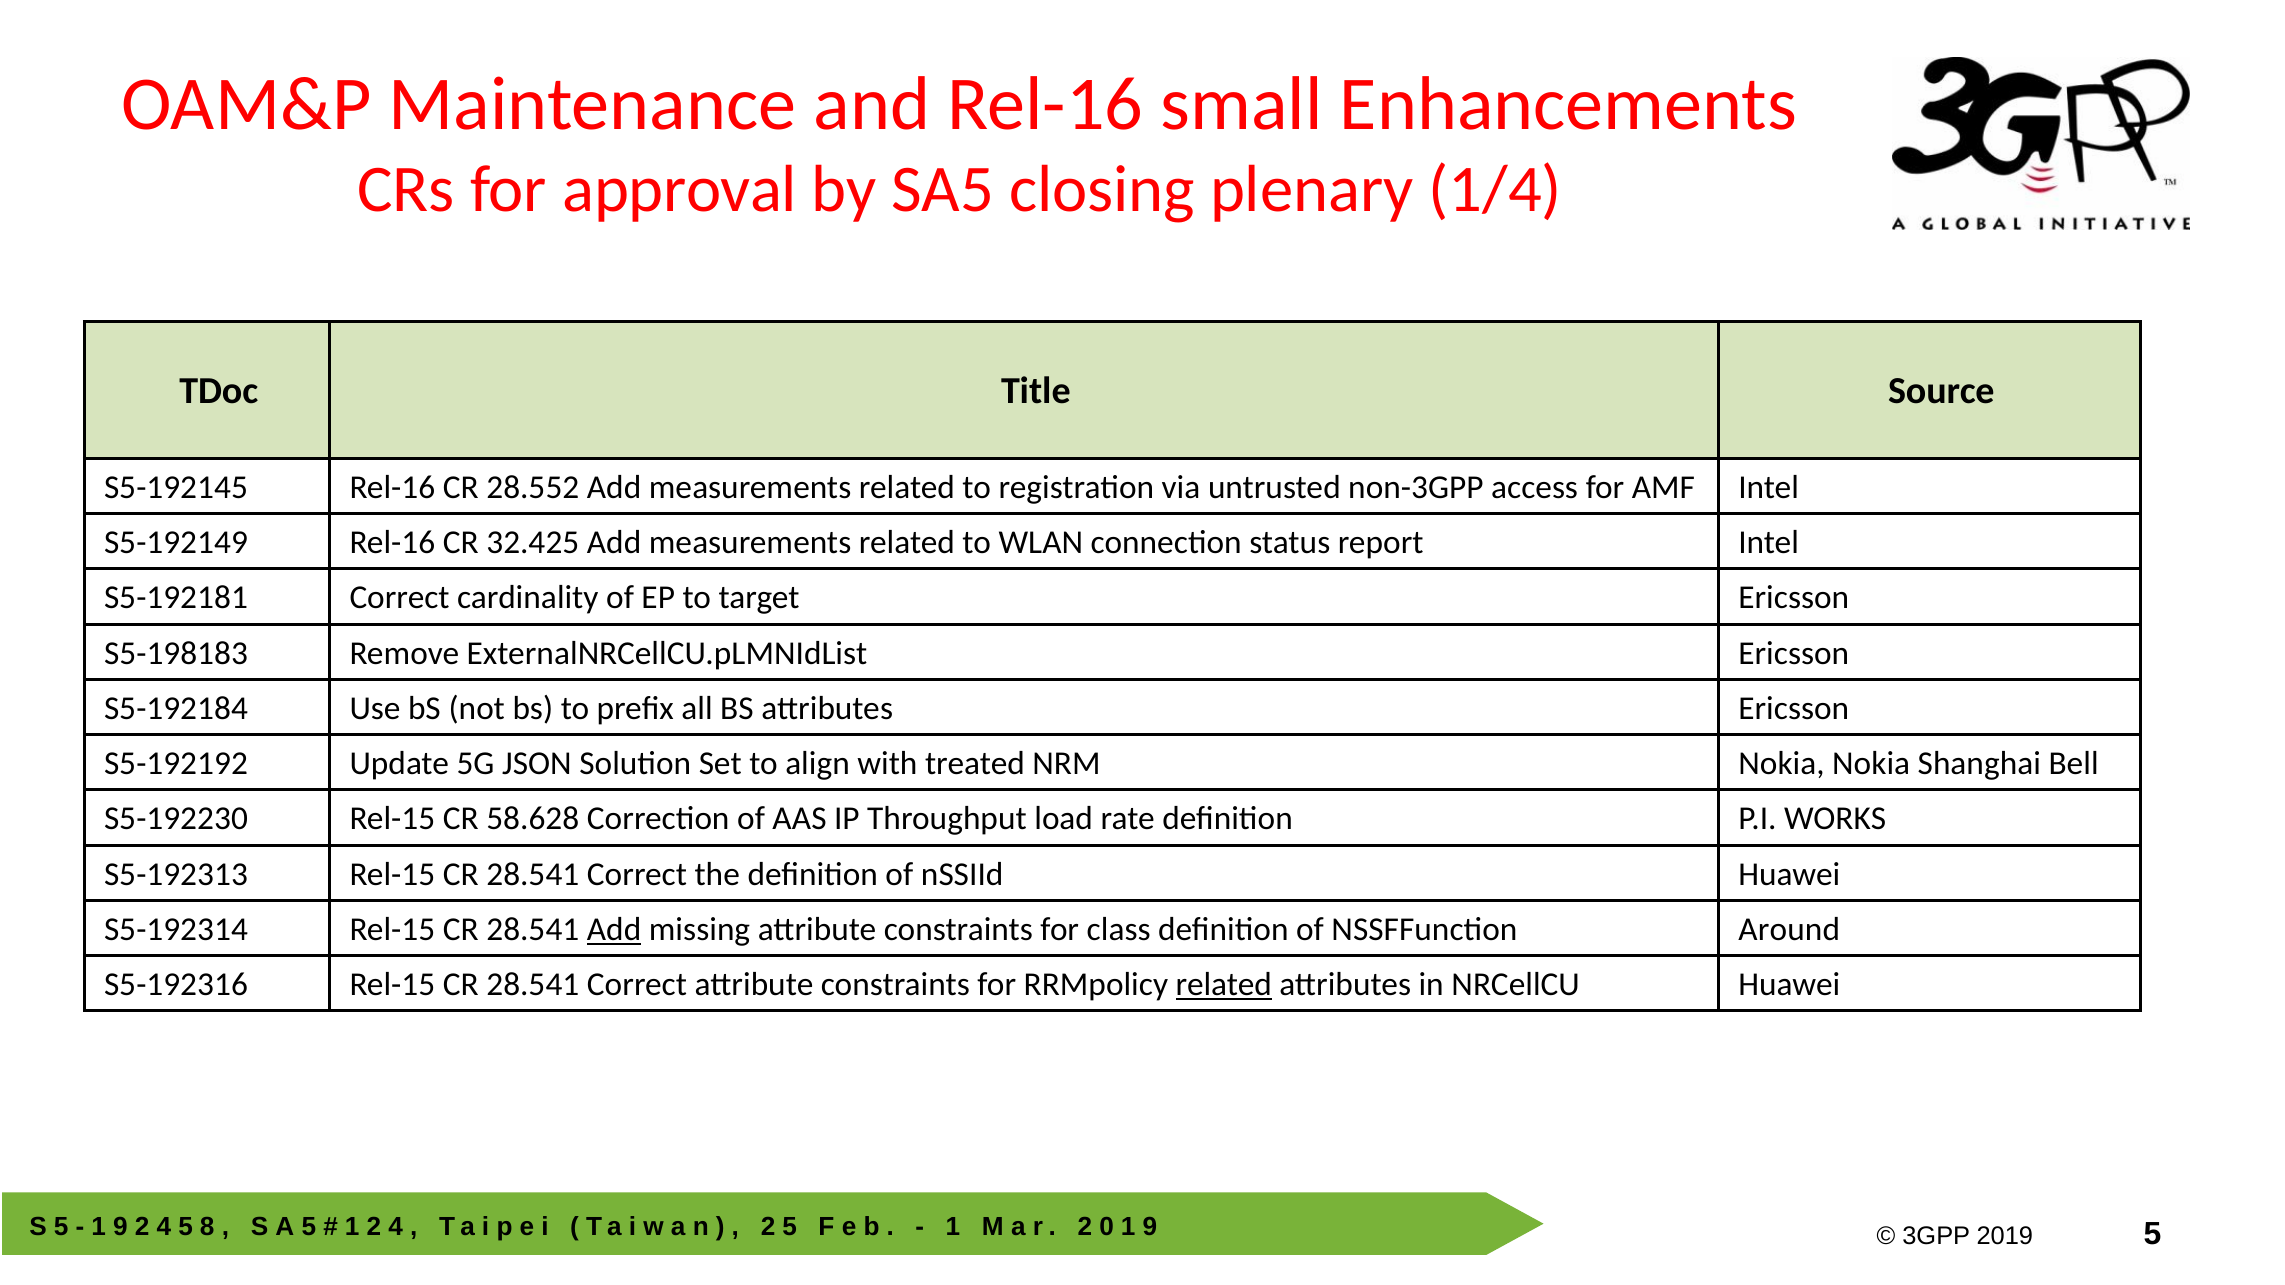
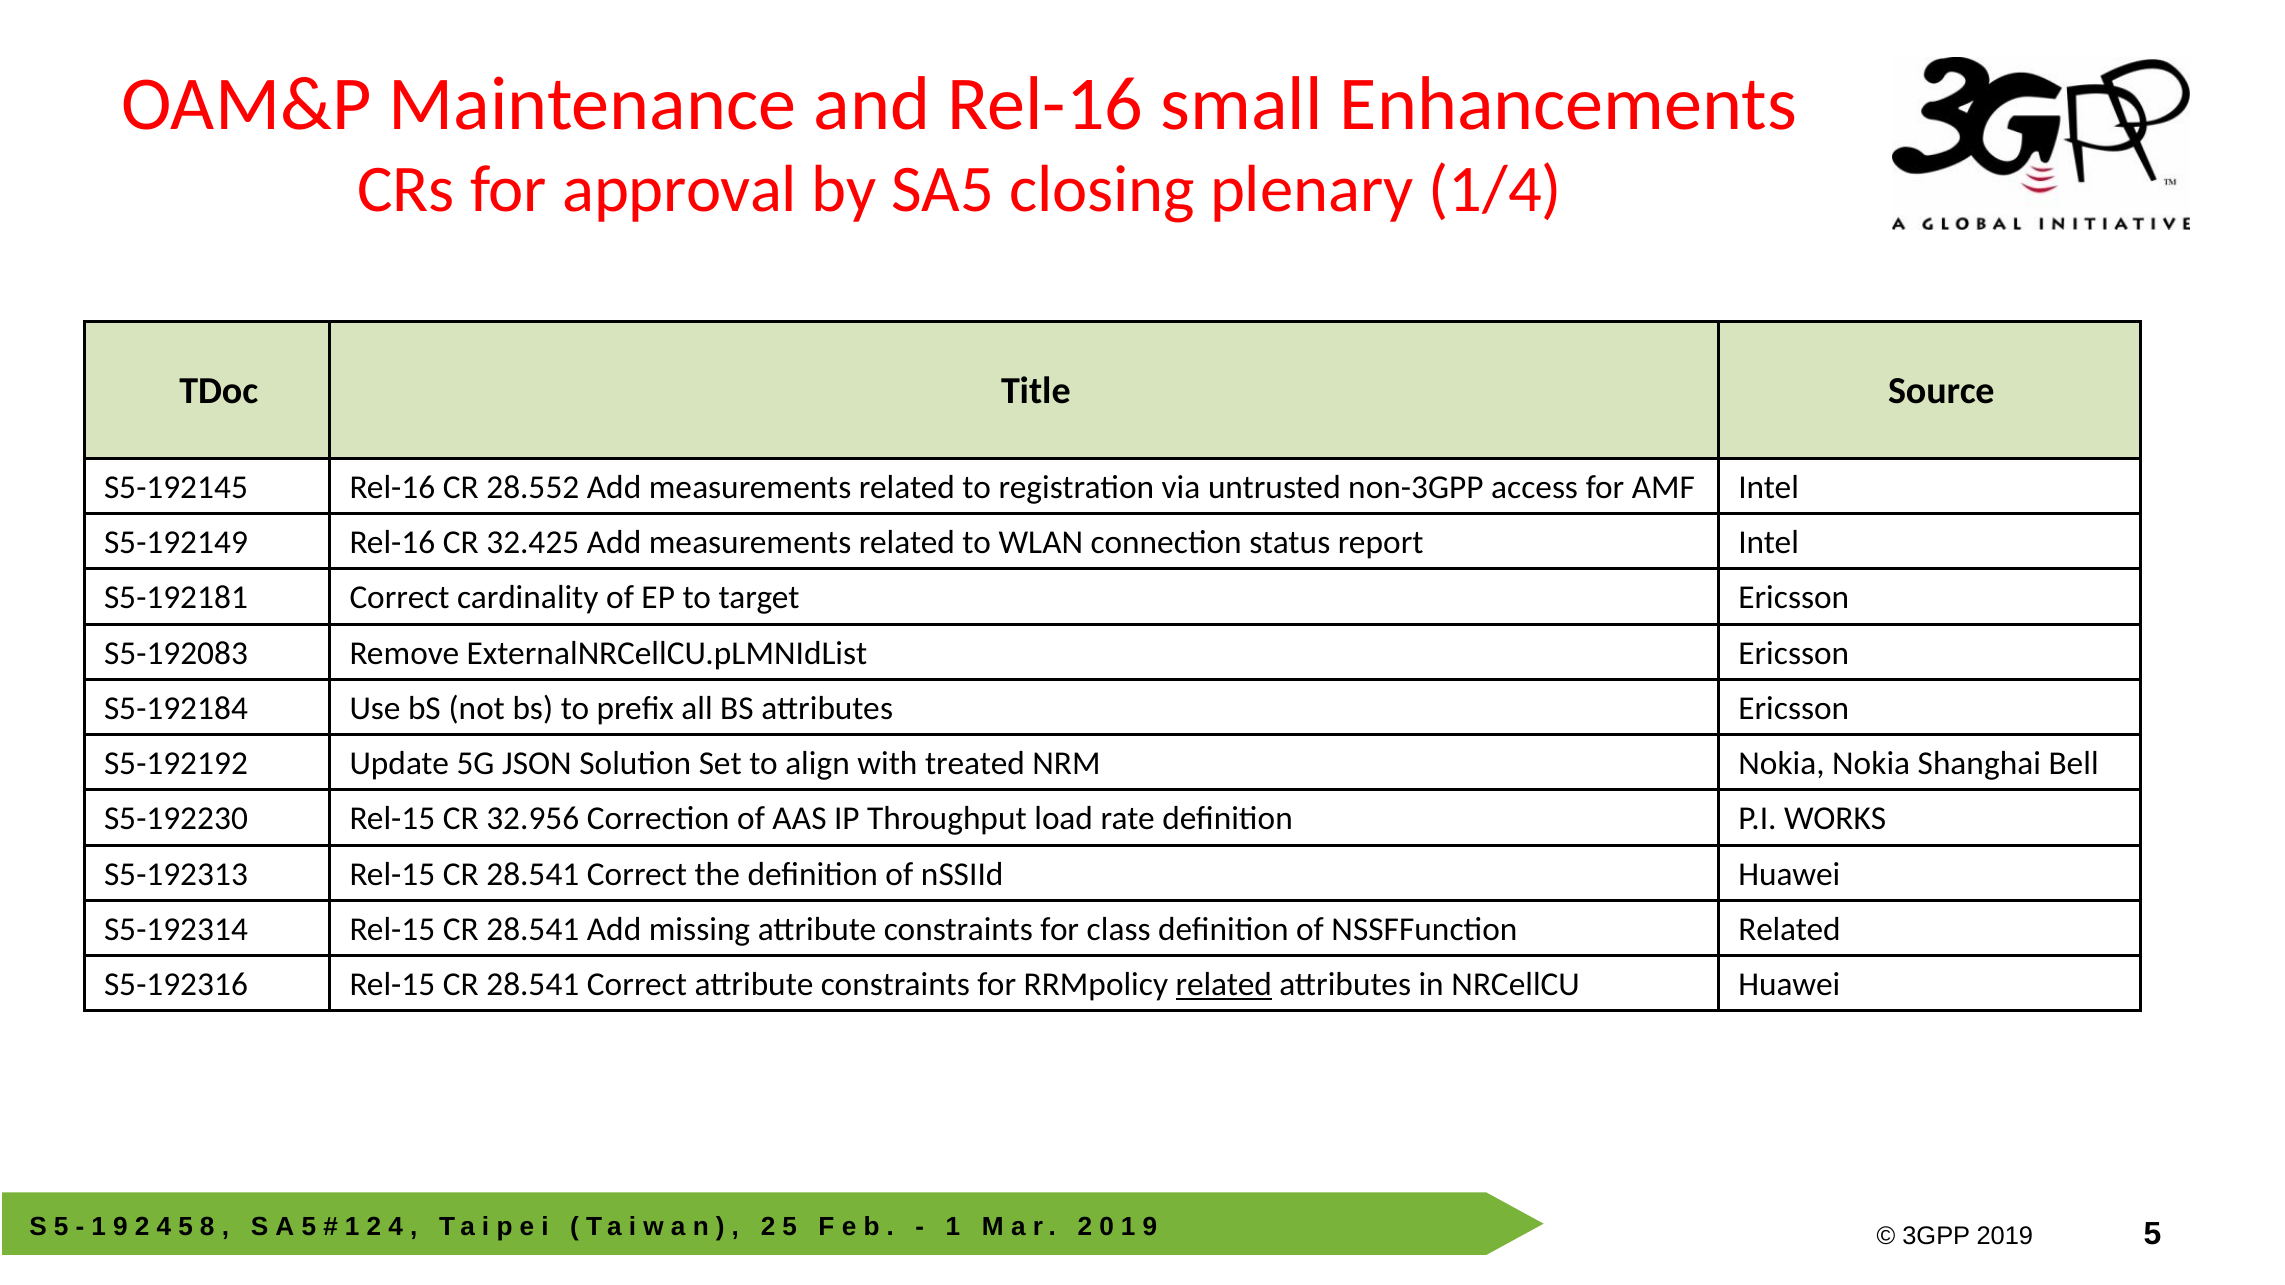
S5-198183: S5-198183 -> S5-192083
58.628: 58.628 -> 32.956
Add at (614, 930) underline: present -> none
NSSFFunction Around: Around -> Related
